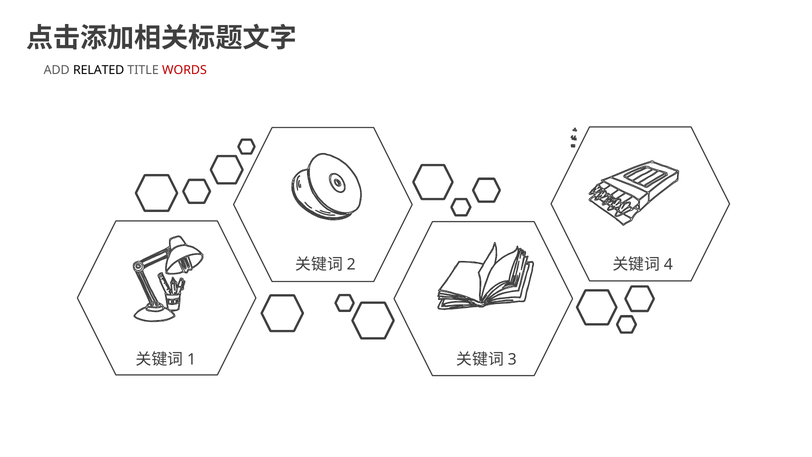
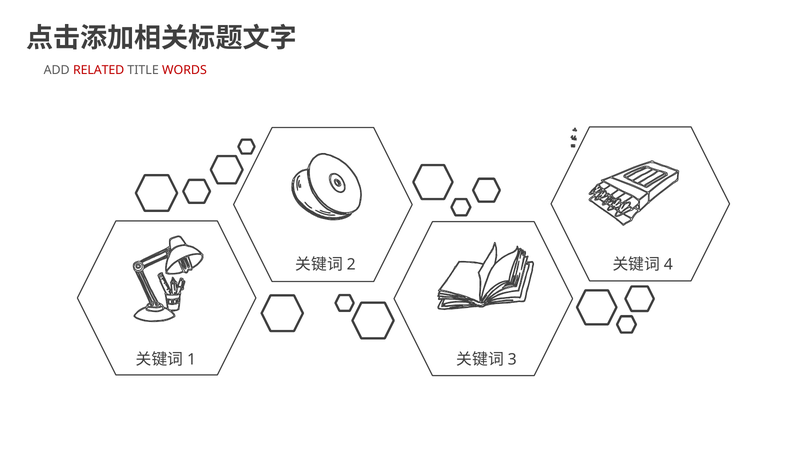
RELATED colour: black -> red
